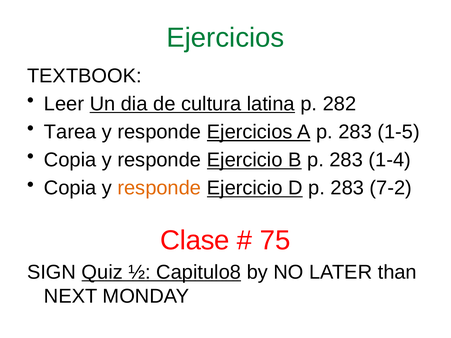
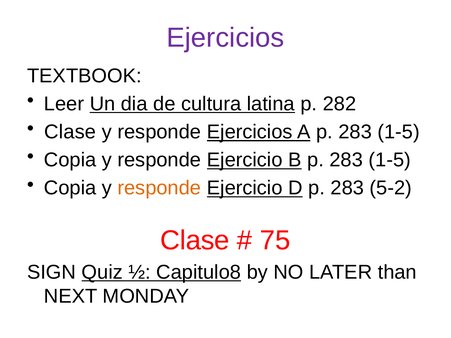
Ejercicios at (225, 38) colour: green -> purple
Tarea at (70, 132): Tarea -> Clase
B p 283 1-4: 1-4 -> 1-5
7-2: 7-2 -> 5-2
